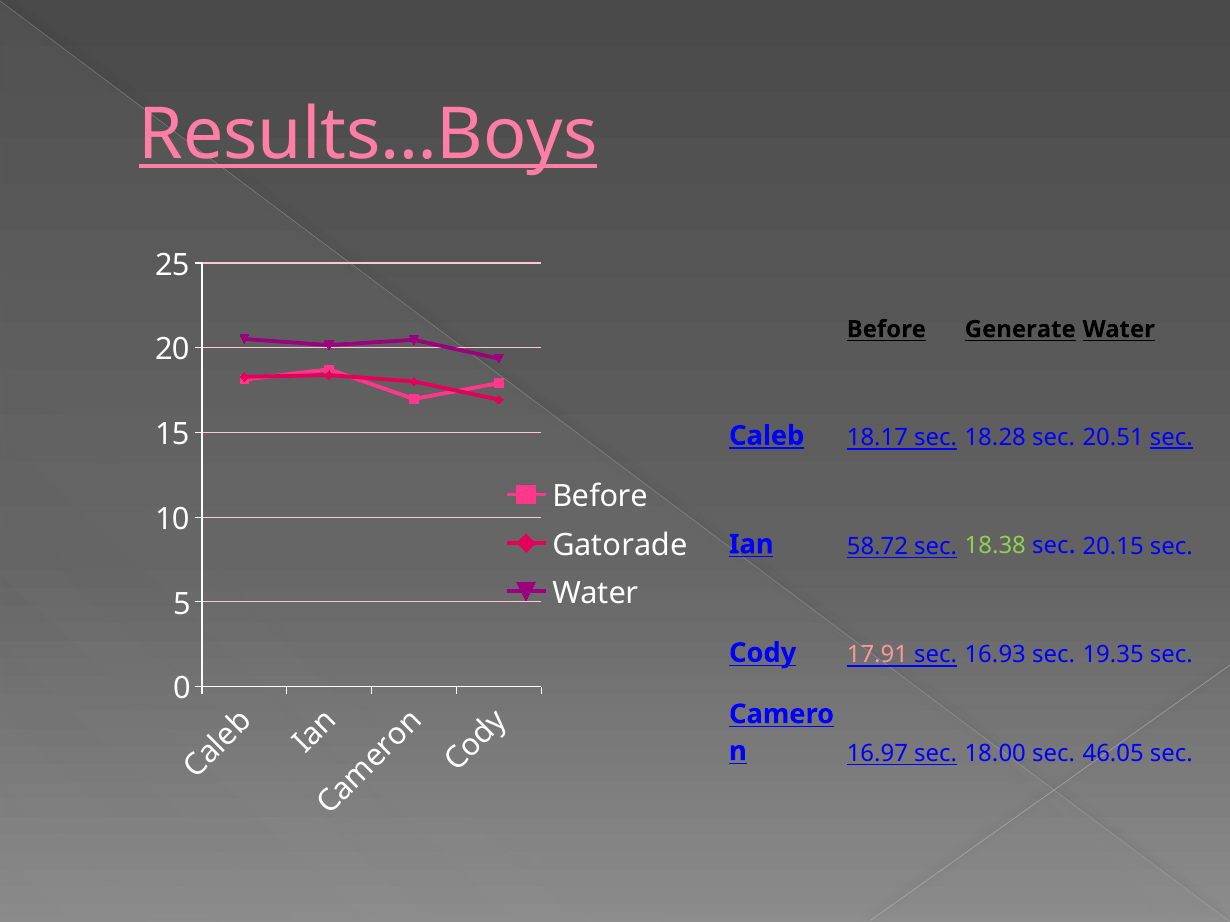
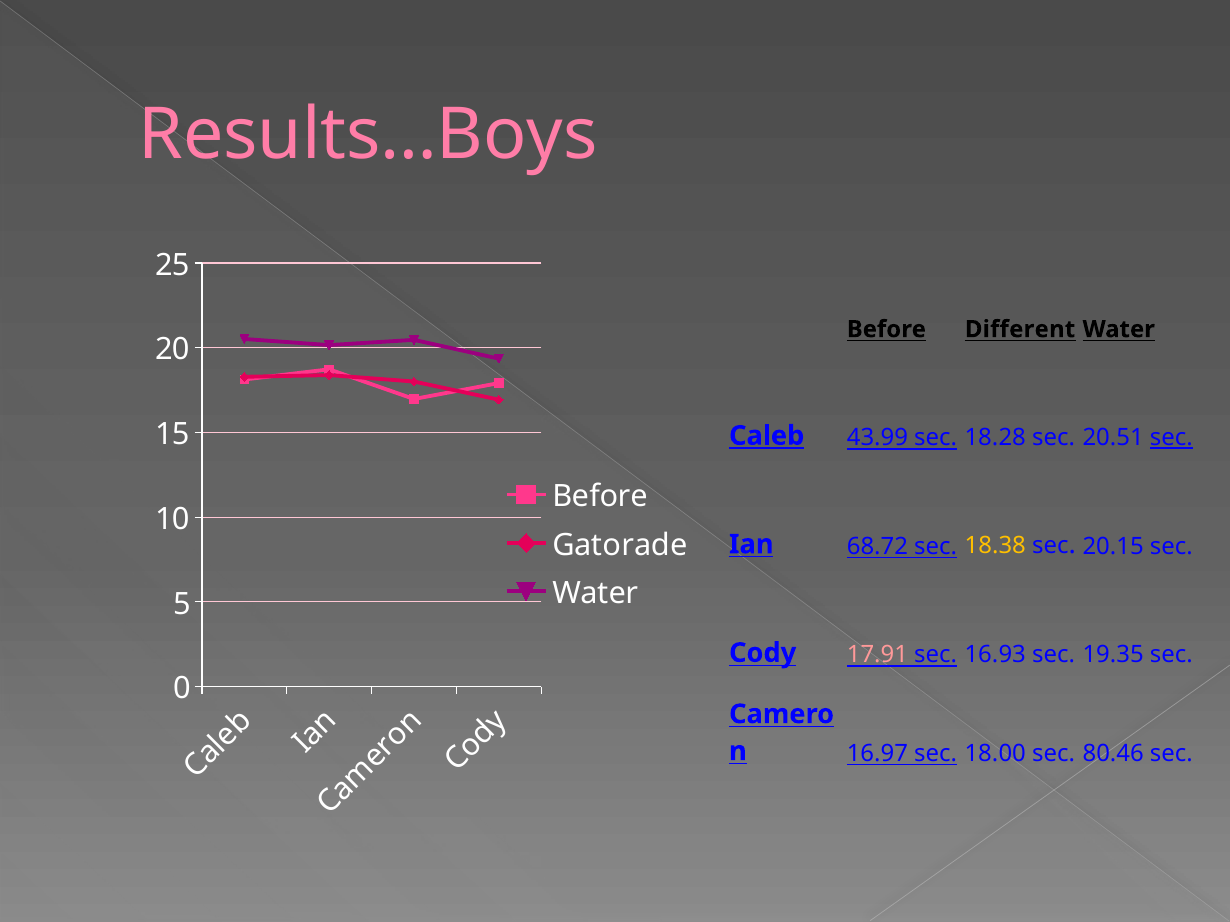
Results…Boys underline: present -> none
Generate: Generate -> Different
18.17: 18.17 -> 43.99
58.72: 58.72 -> 68.72
18.38 colour: light green -> yellow
46.05: 46.05 -> 80.46
